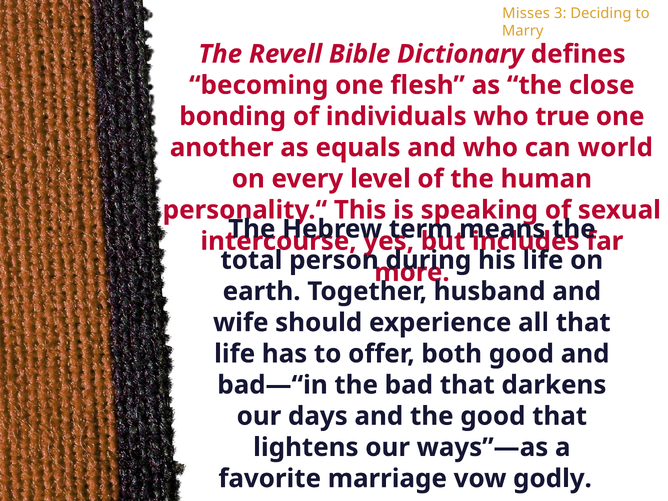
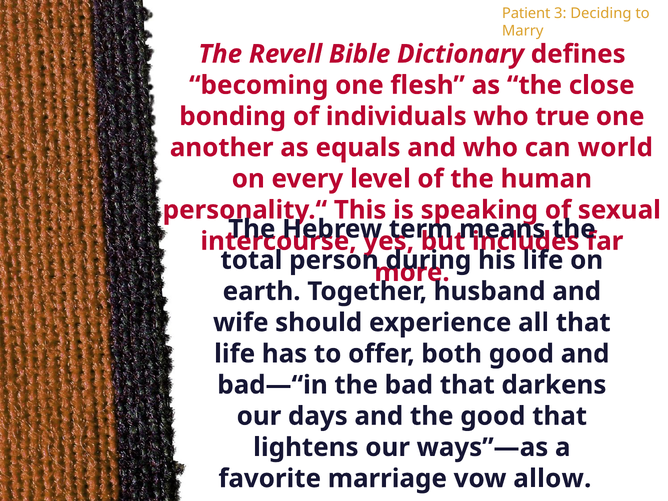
Misses: Misses -> Patient
godly: godly -> allow
